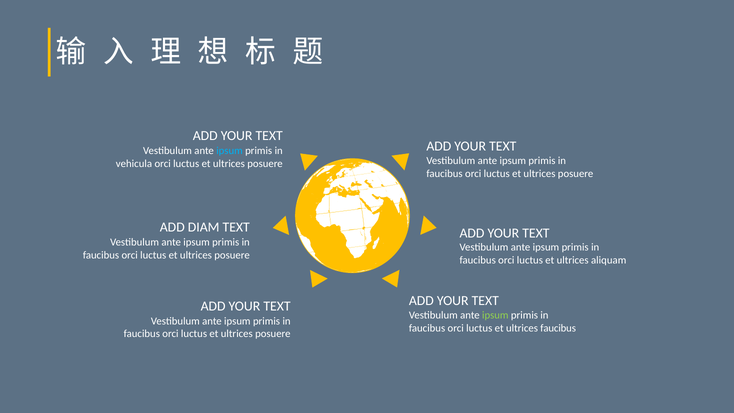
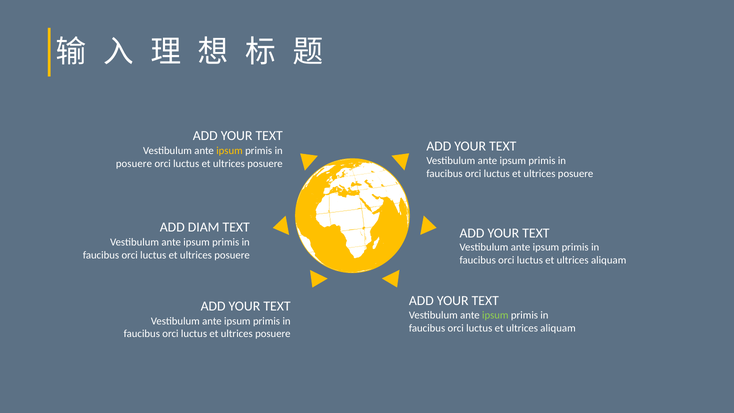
ipsum at (229, 151) colour: light blue -> yellow
vehicula at (134, 164): vehicula -> posuere
faucibus at (558, 328): faucibus -> aliquam
